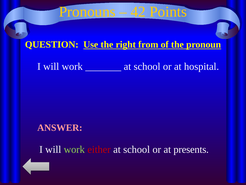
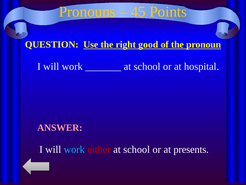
42: 42 -> 45
from: from -> good
work at (74, 149) colour: light green -> light blue
